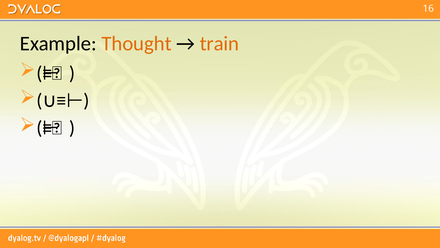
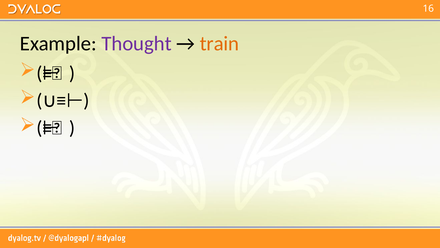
Thought colour: orange -> purple
